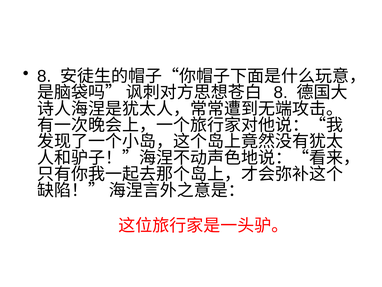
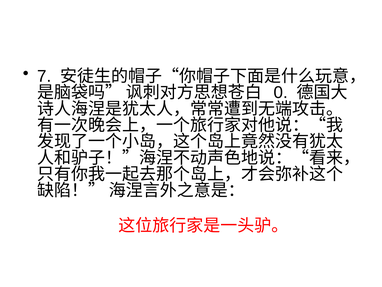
8 at (44, 76): 8 -> 7
8 at (281, 92): 8 -> 0
